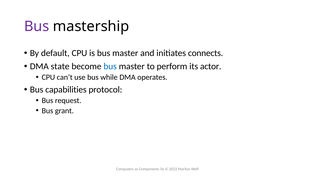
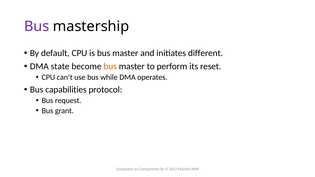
connects: connects -> different
bus at (110, 66) colour: blue -> orange
actor: actor -> reset
